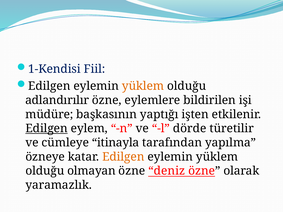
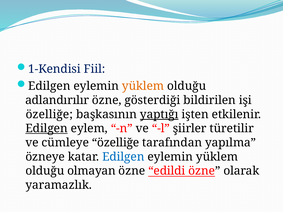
eylemlere: eylemlere -> gösterdiği
müdüre at (49, 114): müdüre -> özelliğe
yaptığı underline: none -> present
dörde: dörde -> şiirler
cümleye itinayla: itinayla -> özelliğe
Edilgen at (123, 157) colour: orange -> blue
deniz: deniz -> edildi
